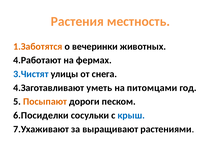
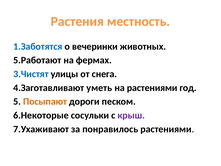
1.Заботятся colour: orange -> blue
4.Работают: 4.Работают -> 5.Работают
на питомцами: питомцами -> растениями
6.Посиделки: 6.Посиделки -> 6.Некоторые
крыш colour: blue -> purple
выращивают: выращивают -> понравилось
